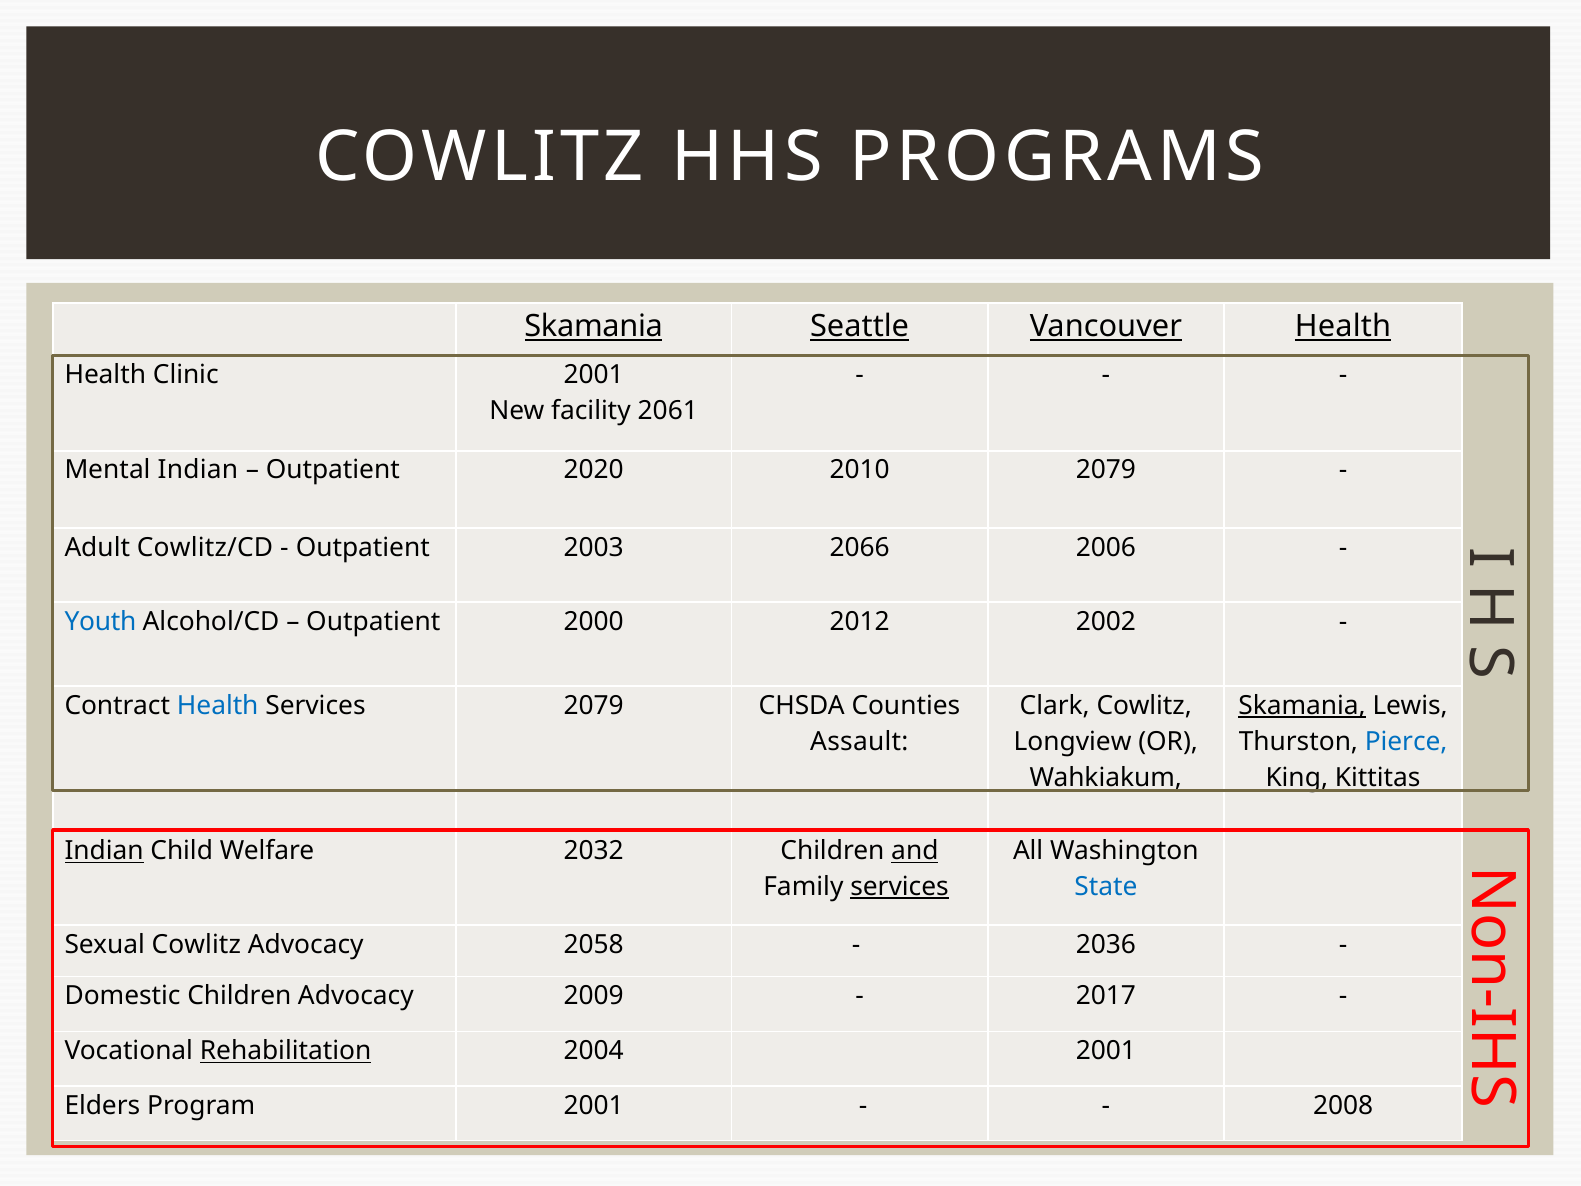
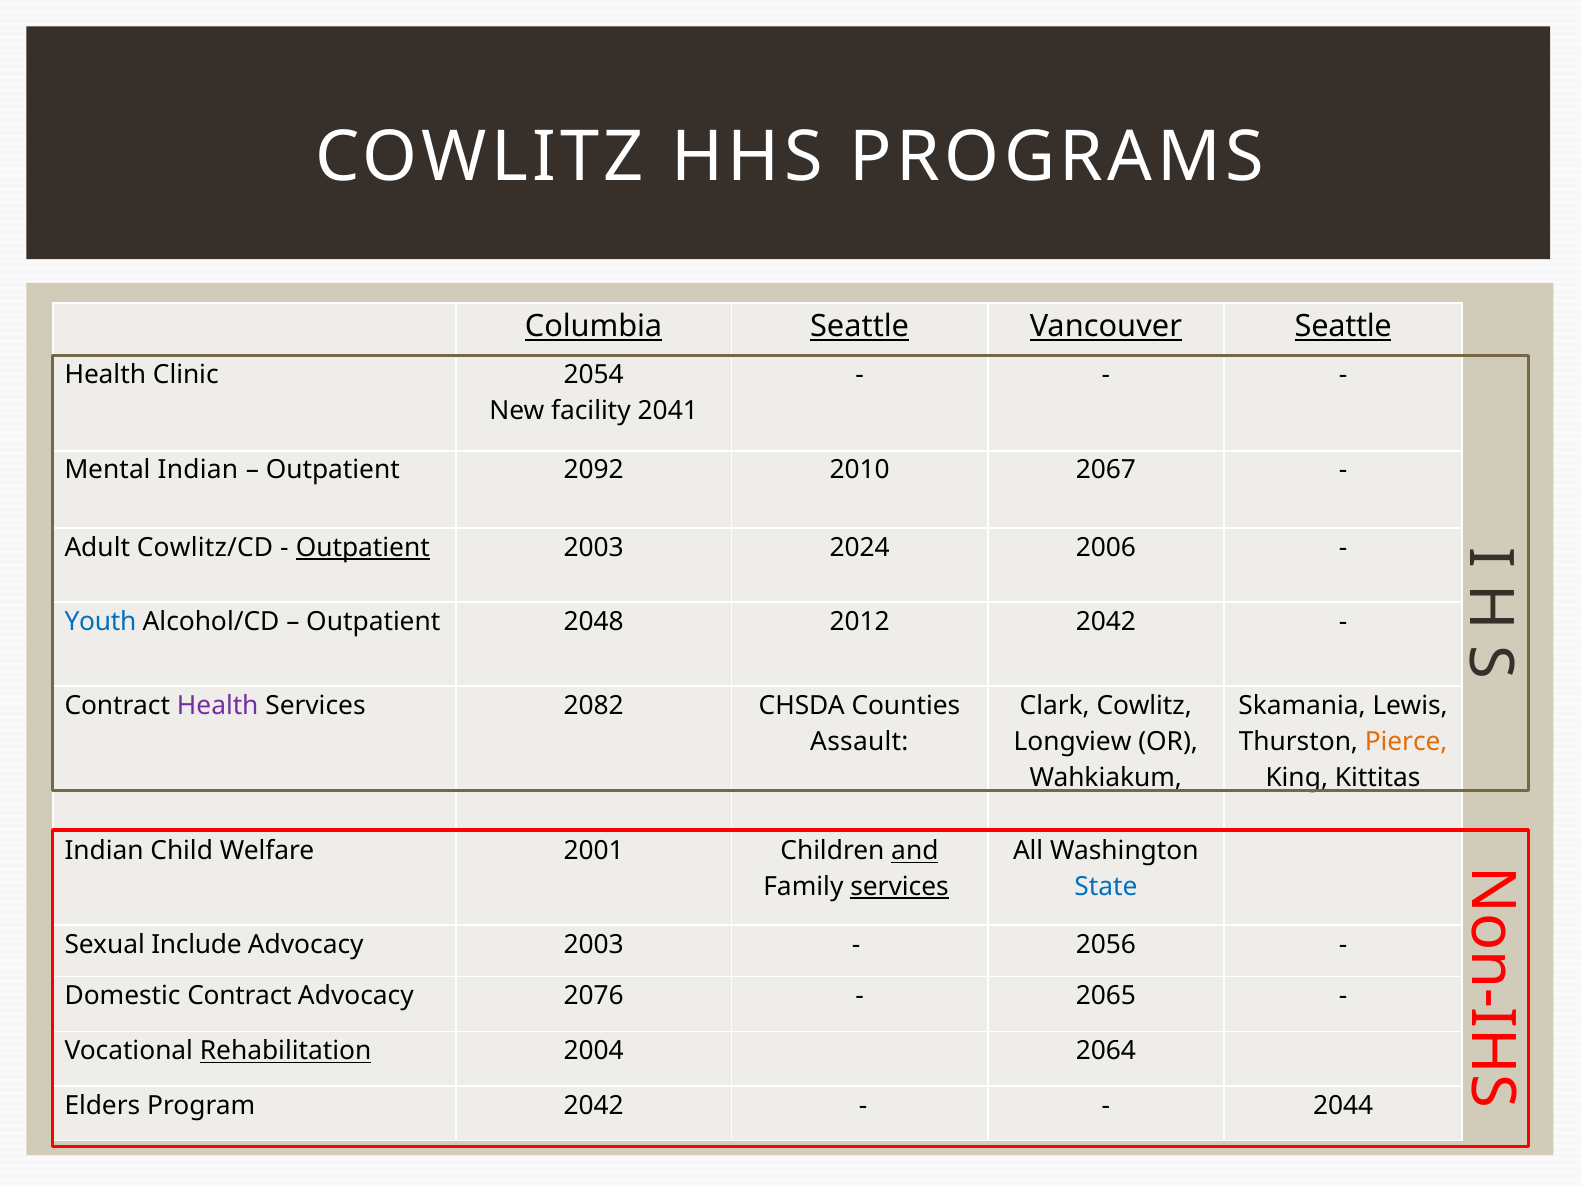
Skamania at (594, 326): Skamania -> Columbia
Vancouver Health: Health -> Seattle
Clinic 2001: 2001 -> 2054
2061: 2061 -> 2041
2020: 2020 -> 2092
2010 2079: 2079 -> 2067
Outpatient at (363, 547) underline: none -> present
2066: 2066 -> 2024
2000: 2000 -> 2048
2012 2002: 2002 -> 2042
Health at (218, 706) colour: blue -> purple
Services 2079: 2079 -> 2082
Skamania at (1302, 706) underline: present -> none
Pierce colour: blue -> orange
Indian at (104, 851) underline: present -> none
2032: 2032 -> 2001
Sexual Cowlitz: Cowlitz -> Include
Advocacy 2058: 2058 -> 2003
2036: 2036 -> 2056
Domestic Children: Children -> Contract
2009: 2009 -> 2076
2017: 2017 -> 2065
2004 2001: 2001 -> 2064
Program 2001: 2001 -> 2042
2008: 2008 -> 2044
